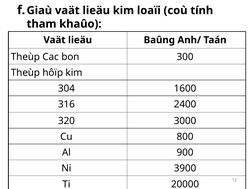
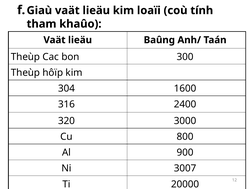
3900: 3900 -> 3007
